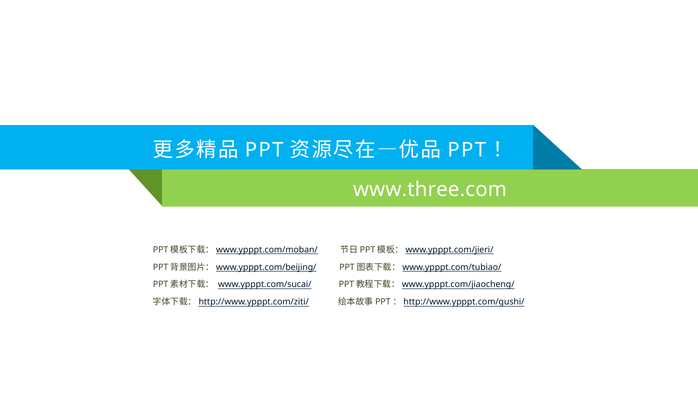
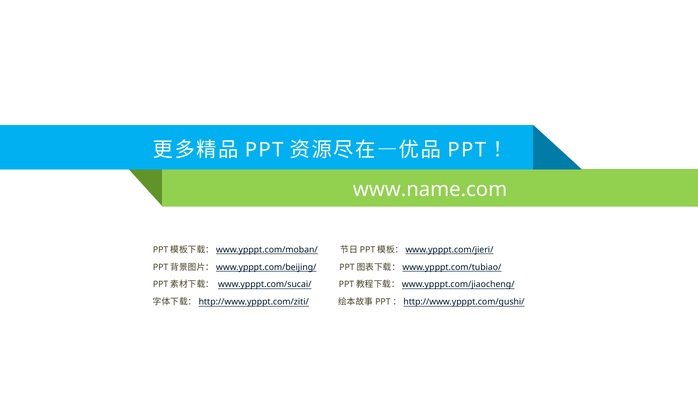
www.three.com: www.three.com -> www.name.com
